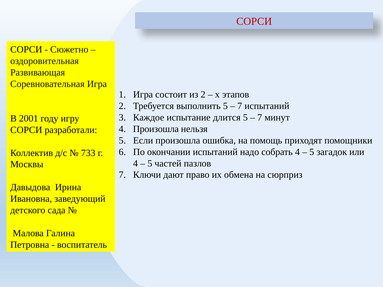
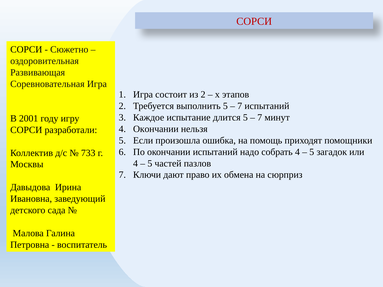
4 Произошла: Произошла -> Окончании
